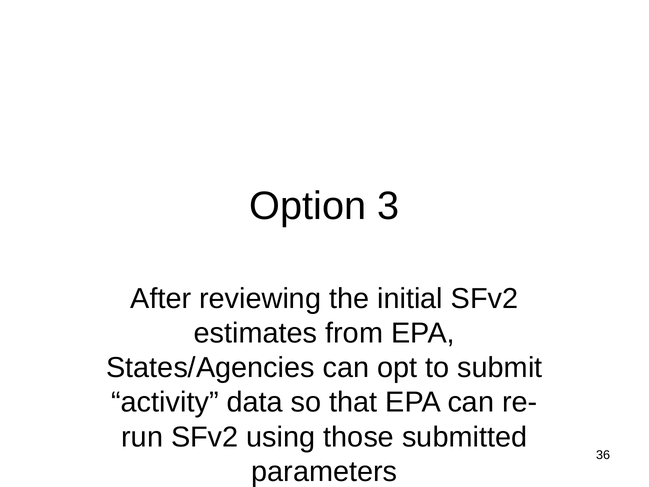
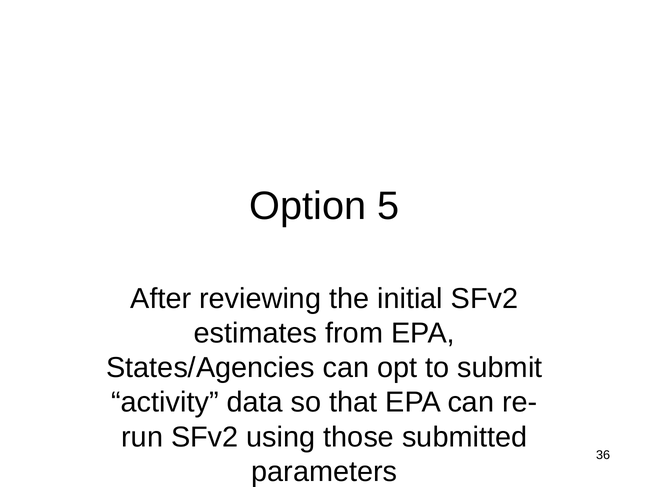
3: 3 -> 5
